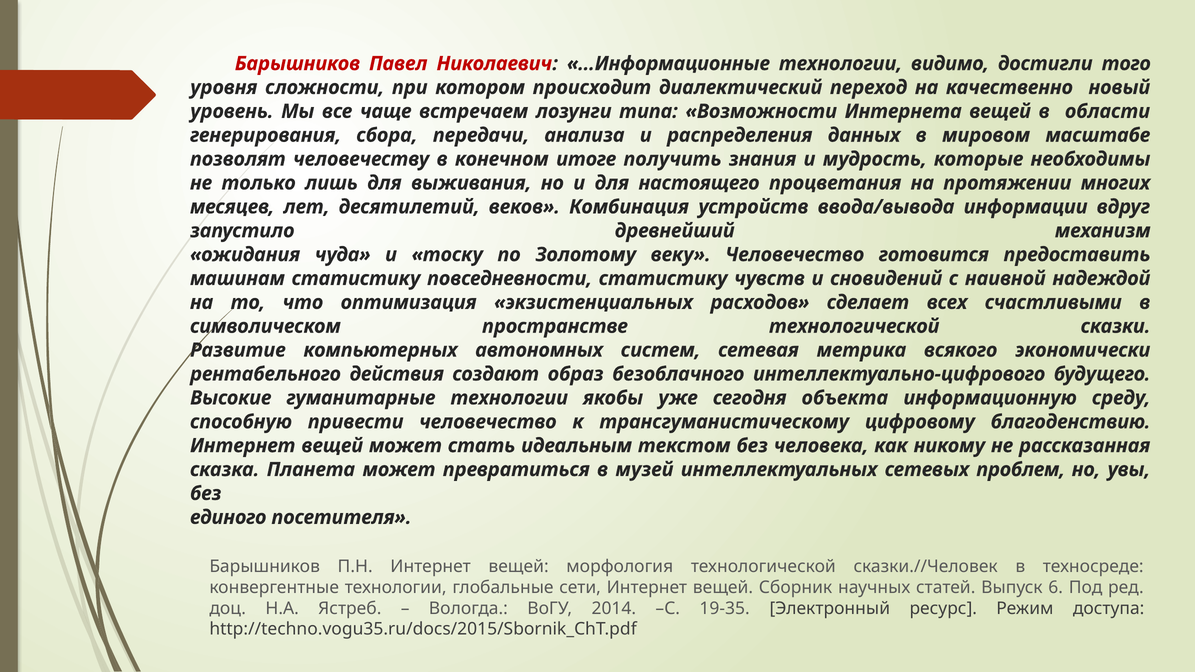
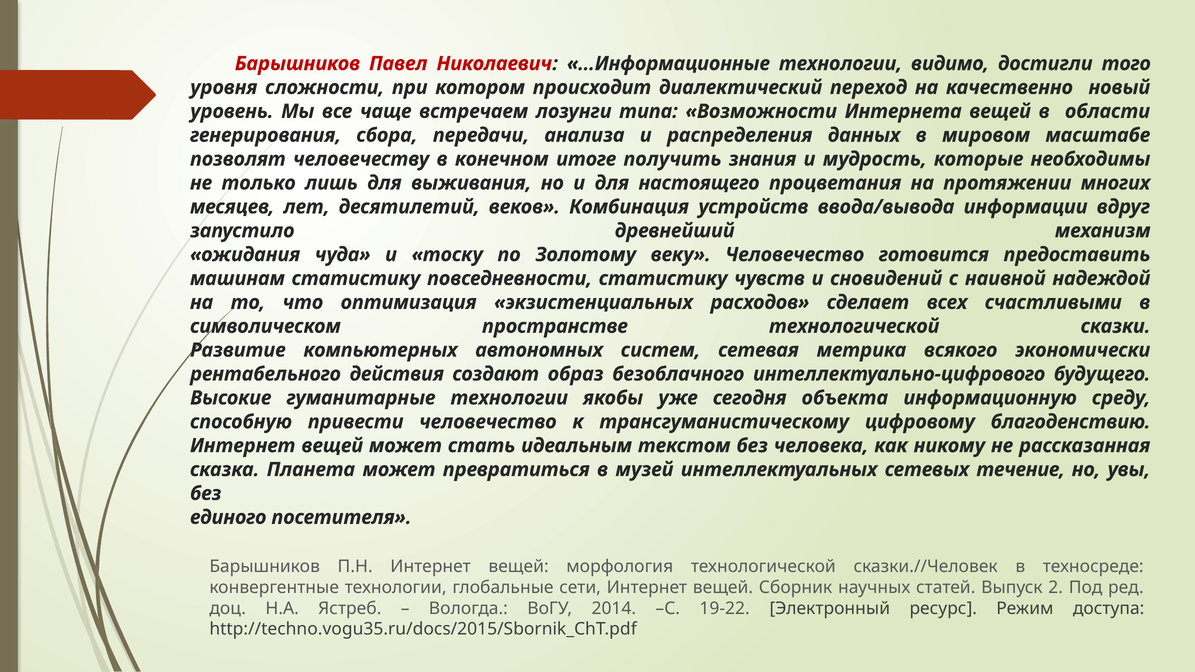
проблем: проблем -> течение
6: 6 -> 2
19-35: 19-35 -> 19-22
